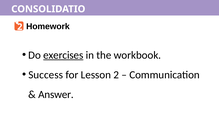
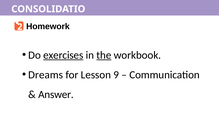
the underline: none -> present
Success: Success -> Dreams
Lesson 2: 2 -> 9
